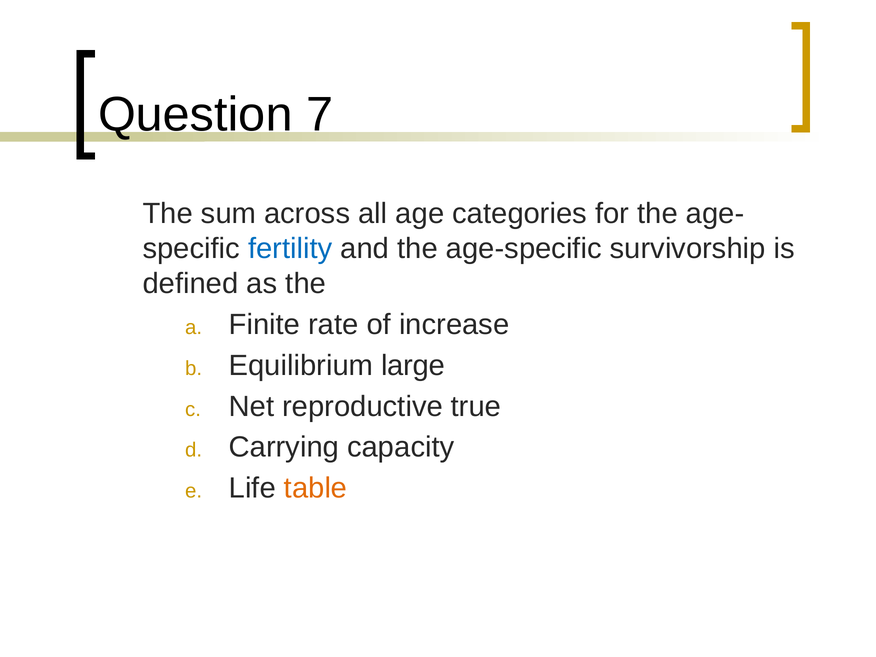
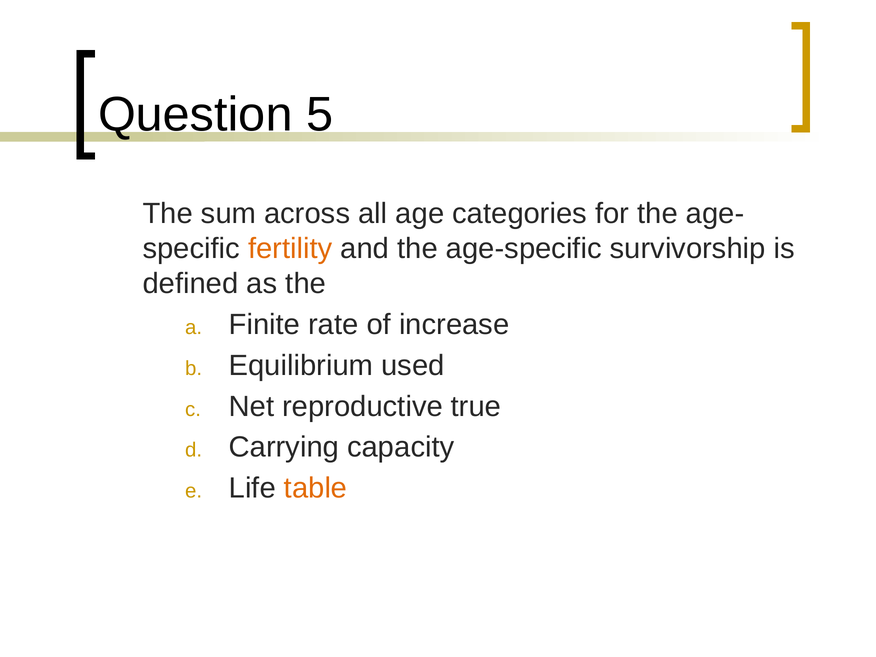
7: 7 -> 5
fertility colour: blue -> orange
large: large -> used
